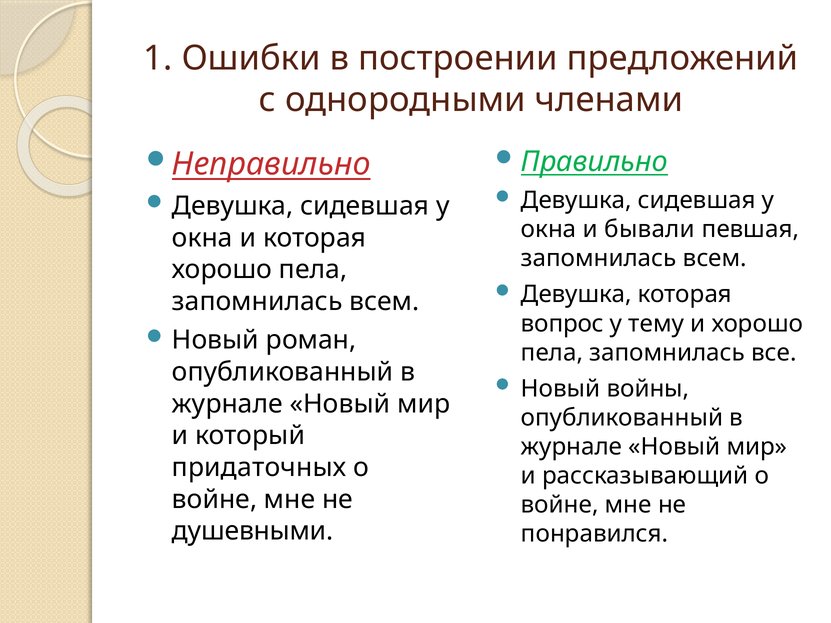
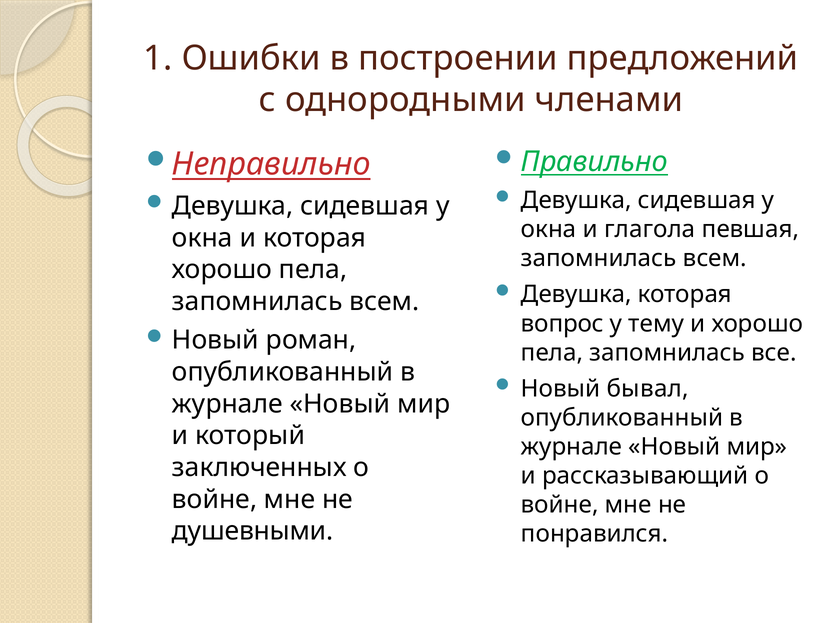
бывали: бывали -> глагола
войны: войны -> бывал
придаточных: придаточных -> заключенных
